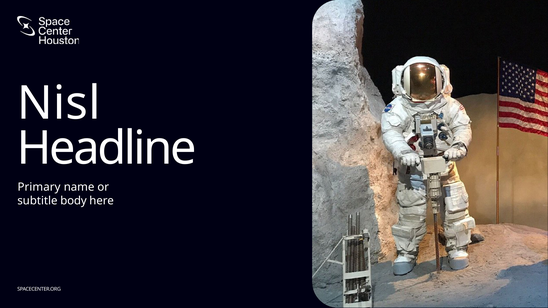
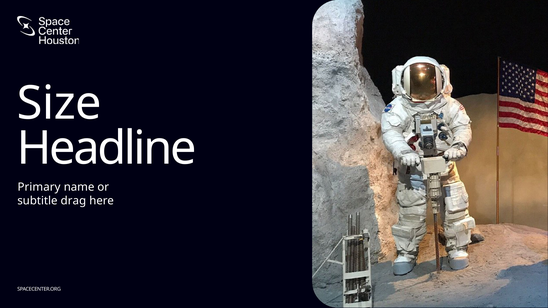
Nisl: Nisl -> Size
body: body -> drag
